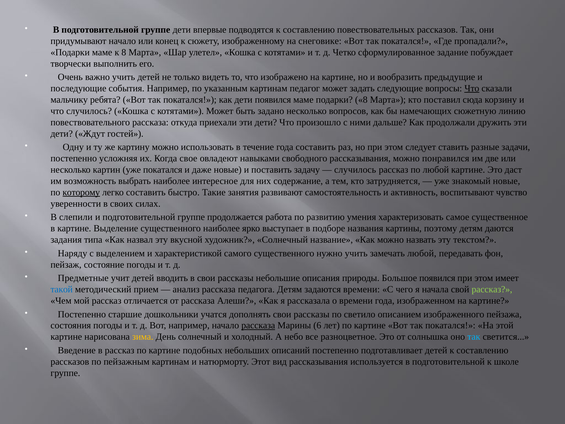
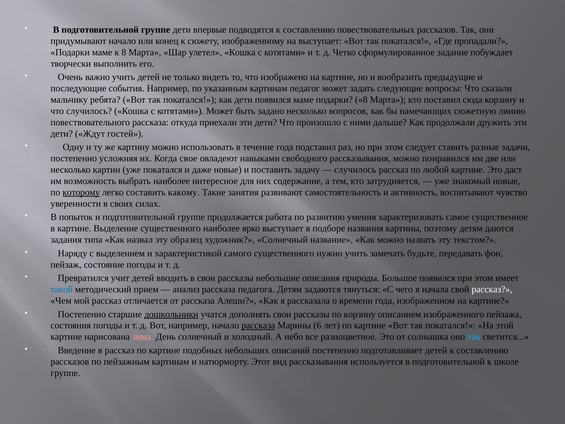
на снеговике: снеговике -> выступает
Что at (472, 88) underline: present -> none
года составить: составить -> подставил
быстро: быстро -> какому
слепили: слепили -> попыток
вкусной: вкусной -> образец
замечать любой: любой -> будьте
Предметные: Предметные -> Превратился
задаются времени: времени -> тянуться
рассказ at (492, 289) colour: light green -> white
дошкольники underline: none -> present
по светило: светило -> корзину
зима colour: yellow -> pink
